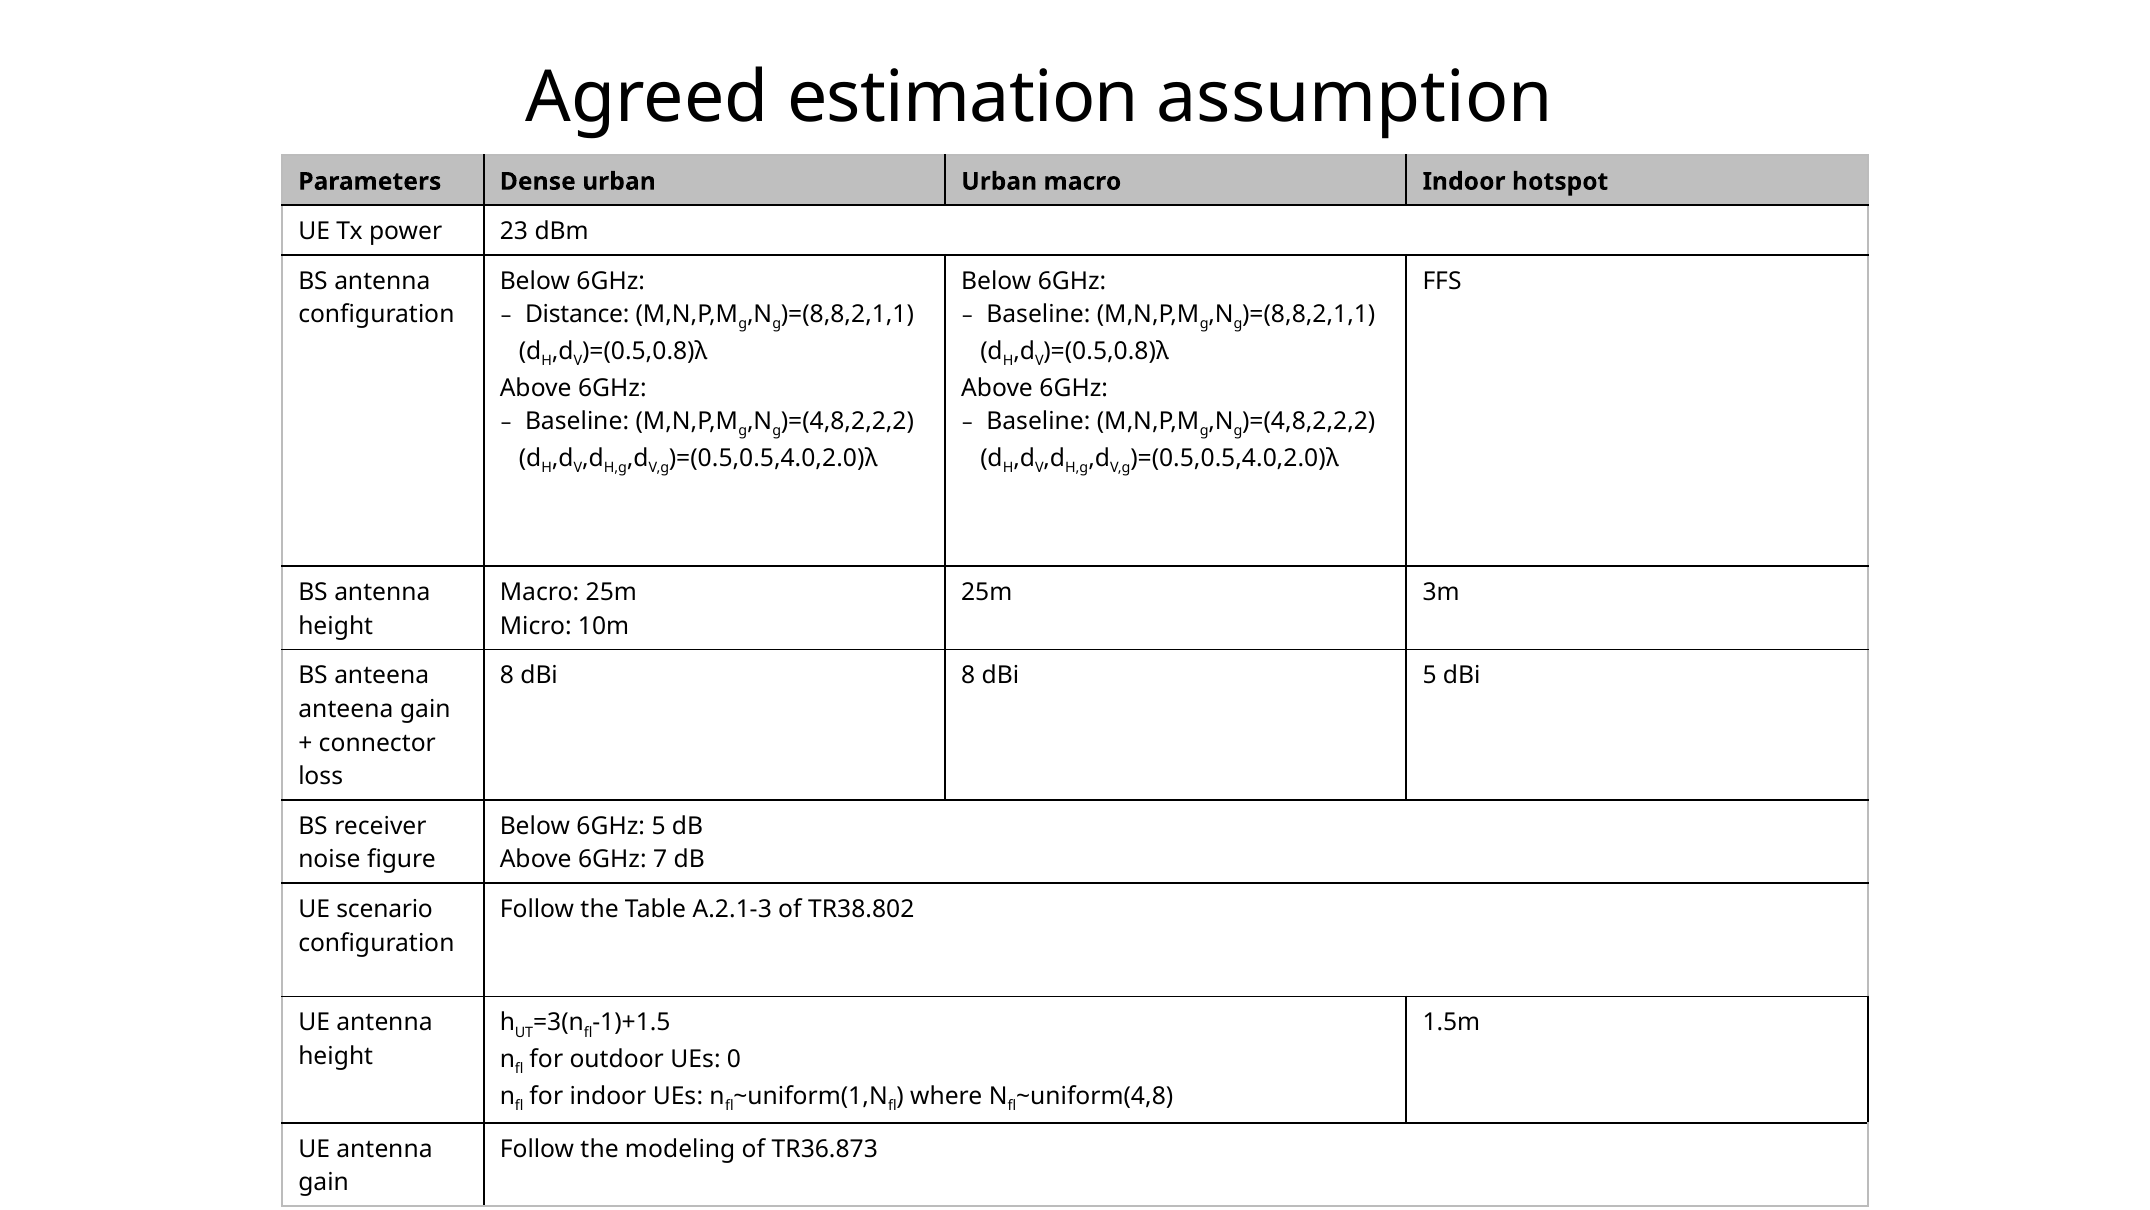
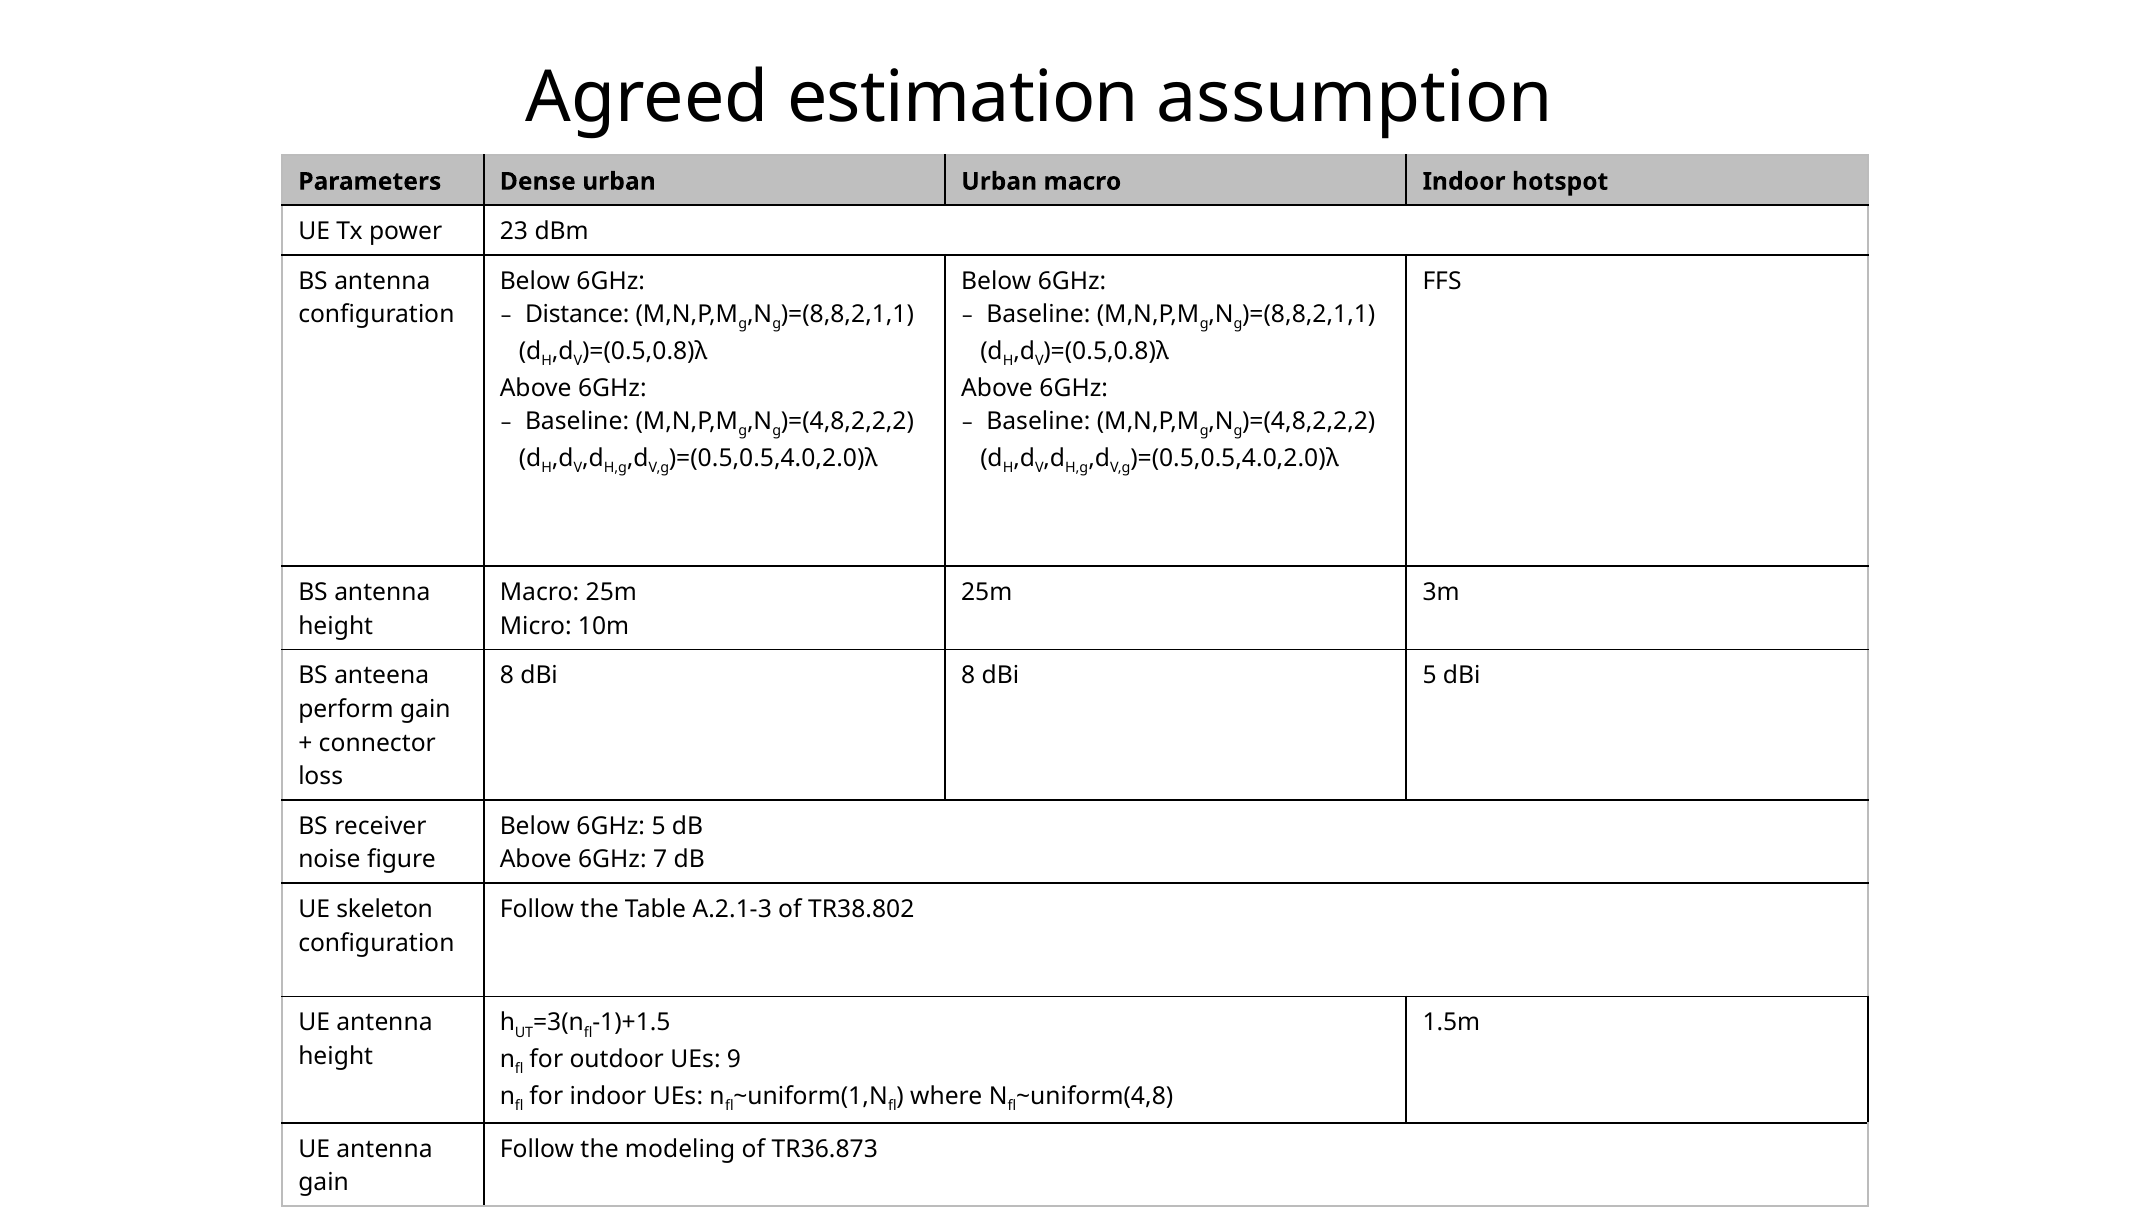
anteena at (346, 709): anteena -> perform
scenario: scenario -> skeleton
0: 0 -> 9
